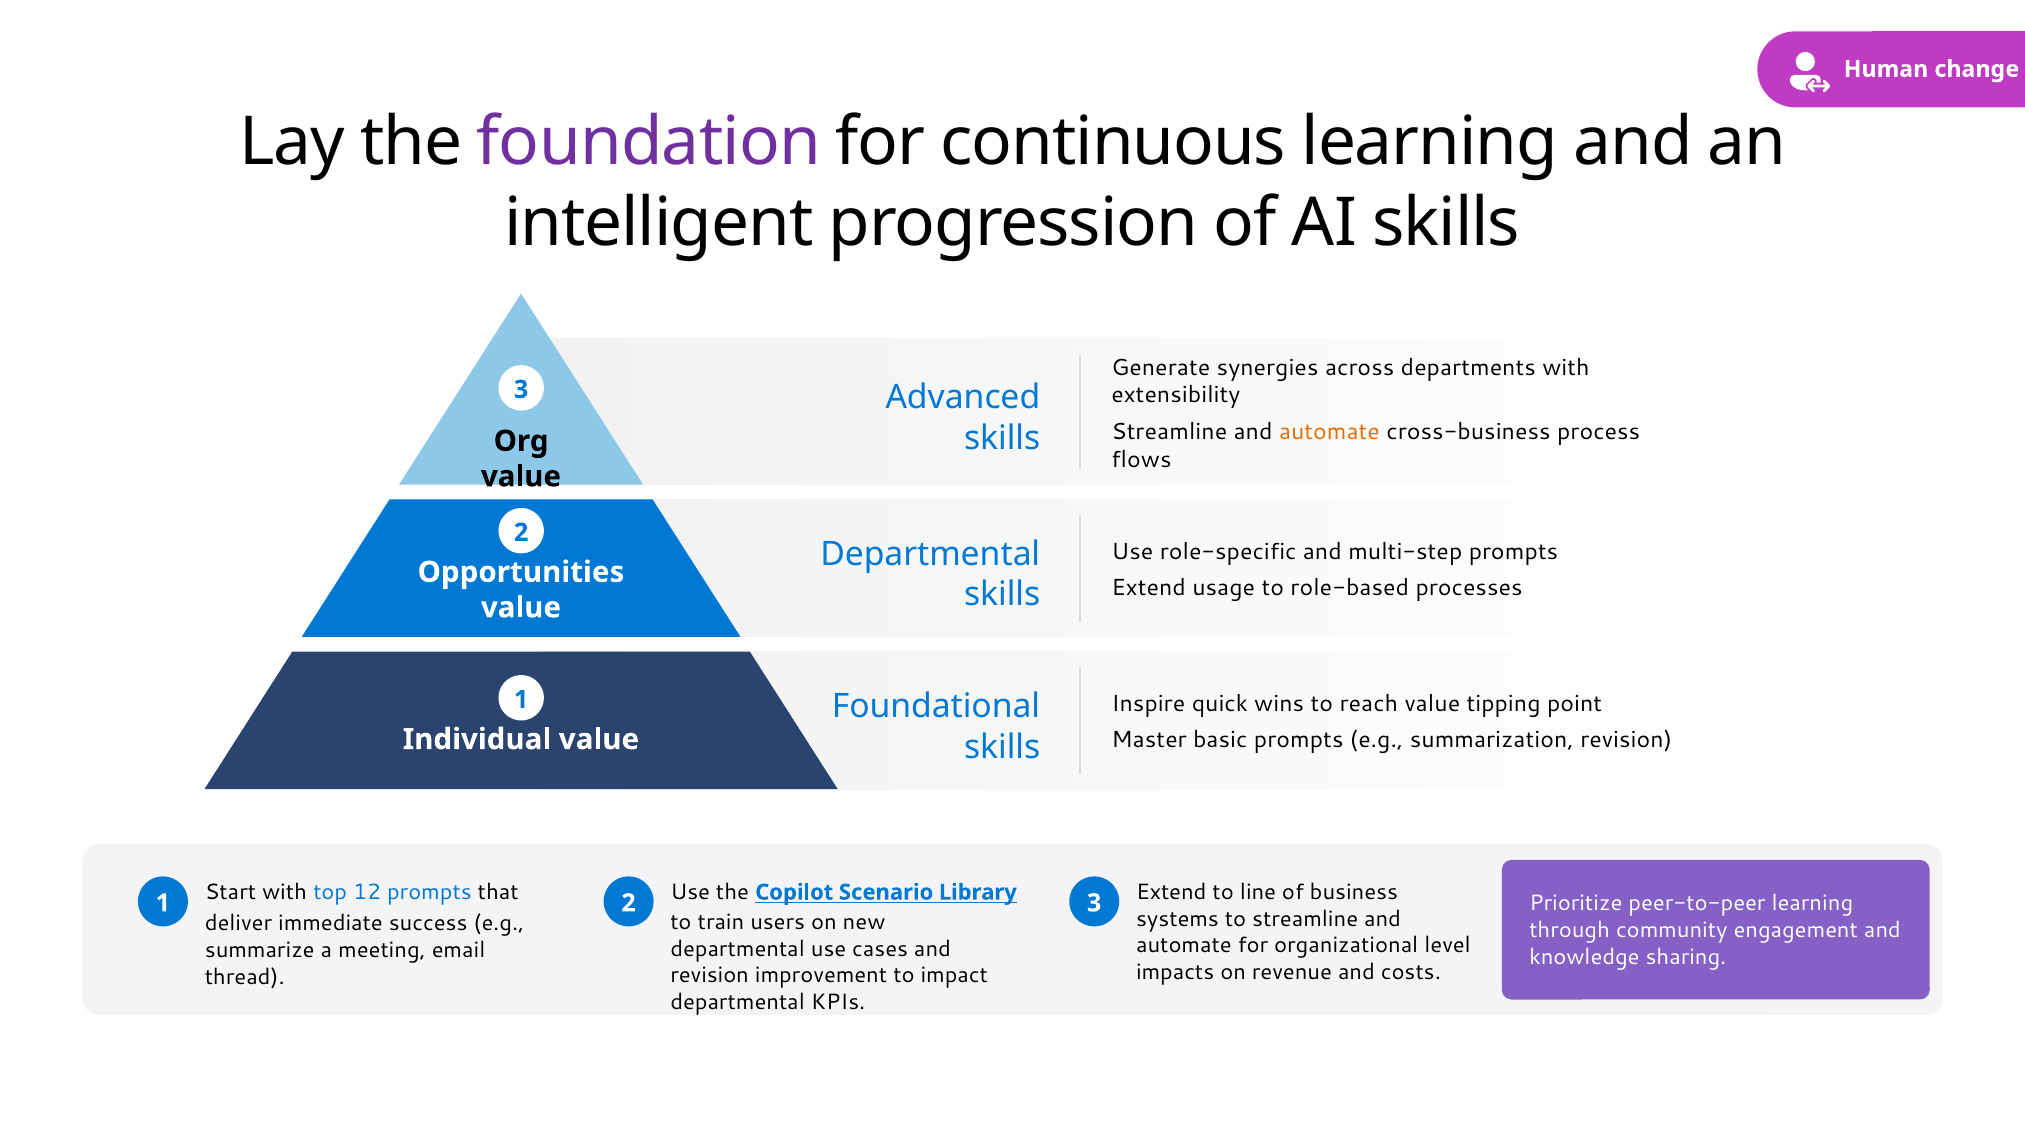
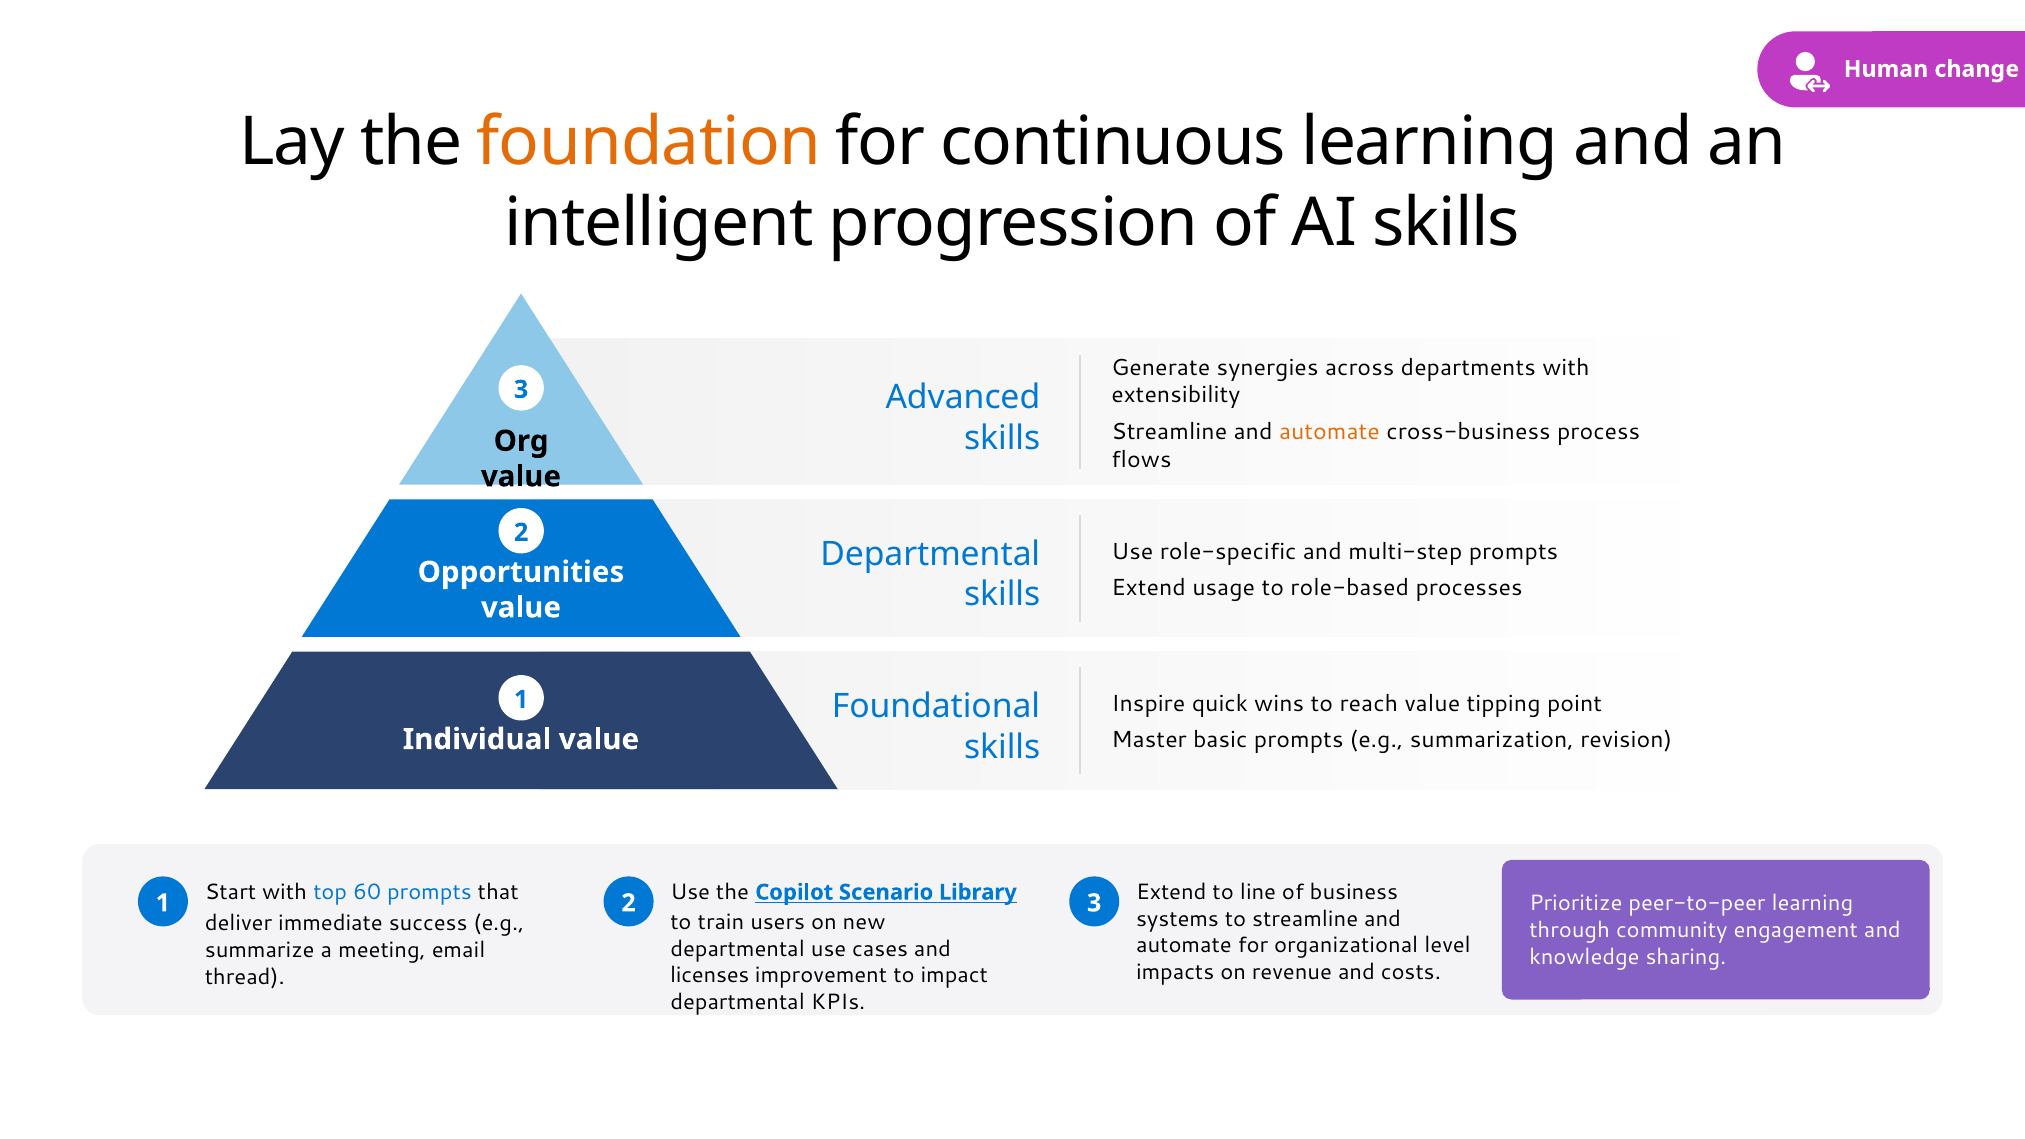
foundation colour: purple -> orange
12: 12 -> 60
revision at (710, 975): revision -> licenses
